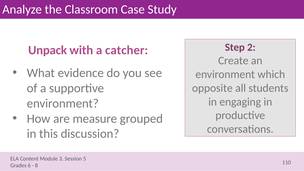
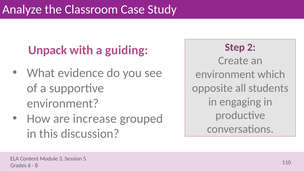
catcher: catcher -> guiding
measure: measure -> increase
